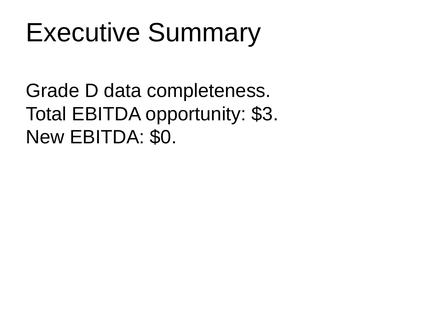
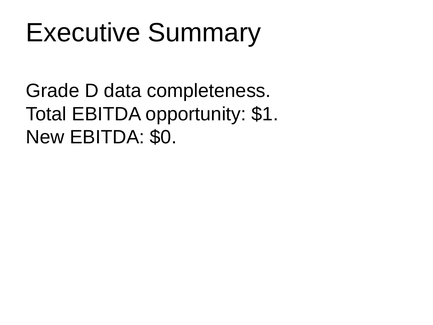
$3: $3 -> $1
